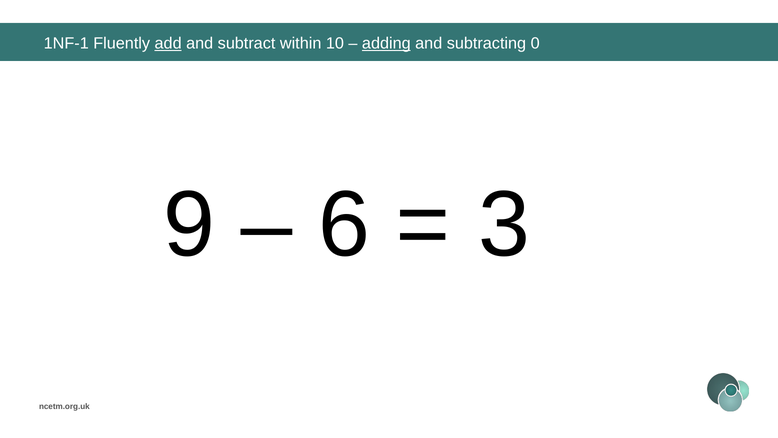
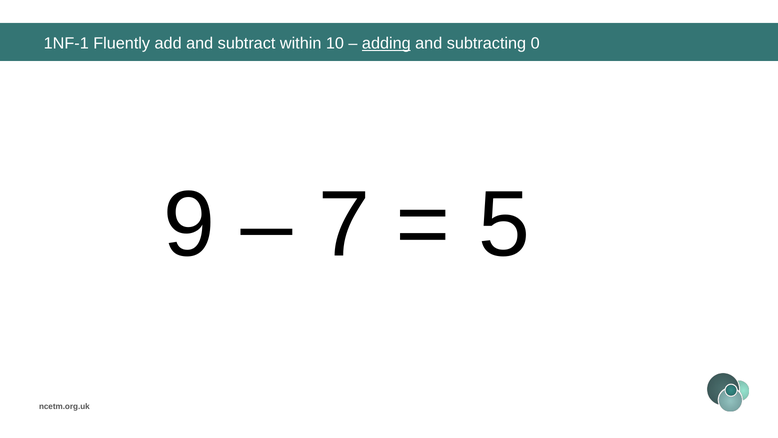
add underline: present -> none
6: 6 -> 7
3: 3 -> 5
